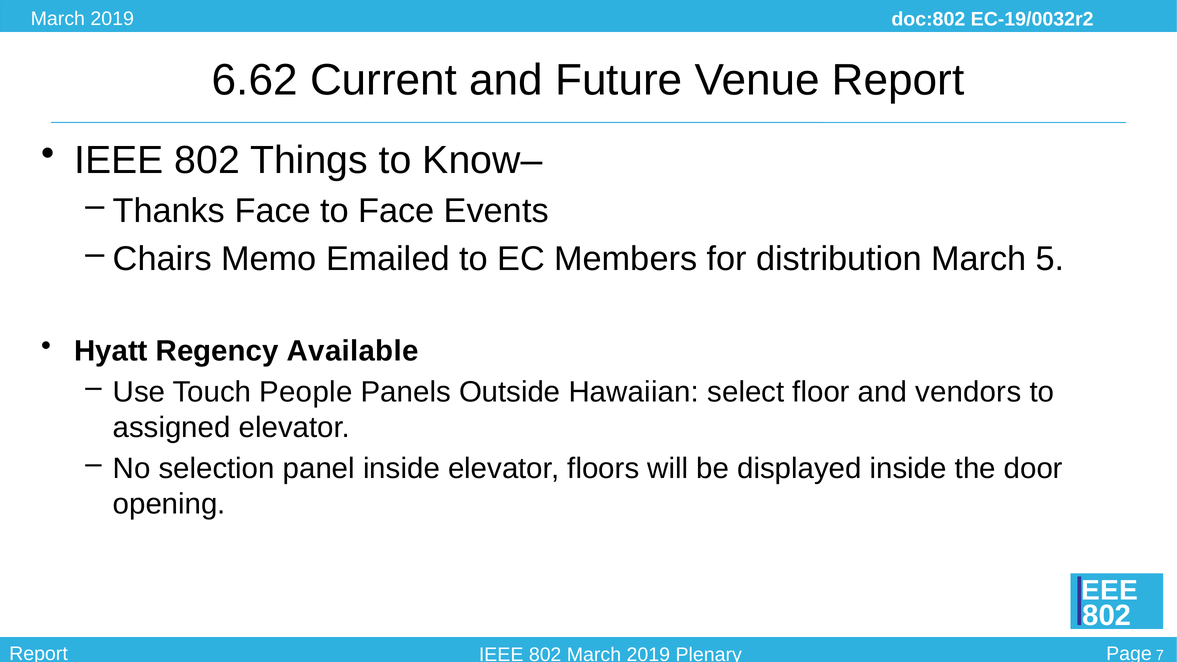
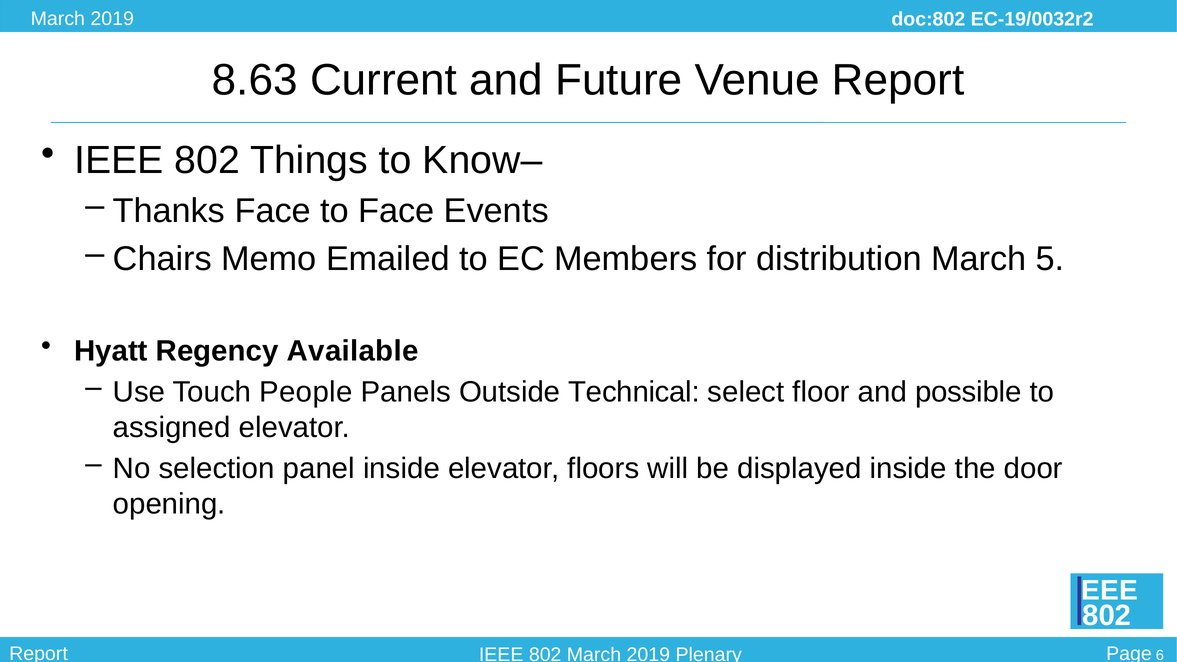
6.62: 6.62 -> 8.63
Hawaiian: Hawaiian -> Technical
vendors: vendors -> possible
7: 7 -> 6
